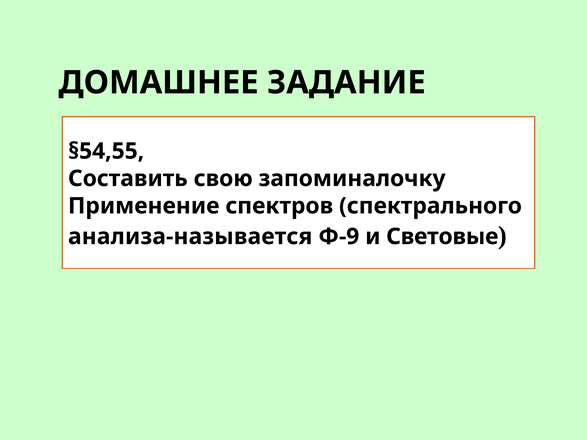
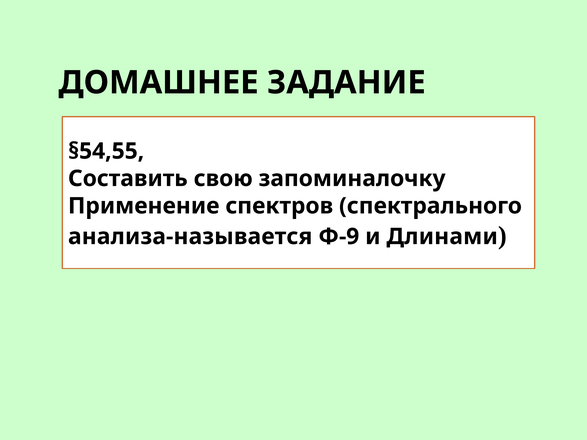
Световые: Световые -> Длинами
